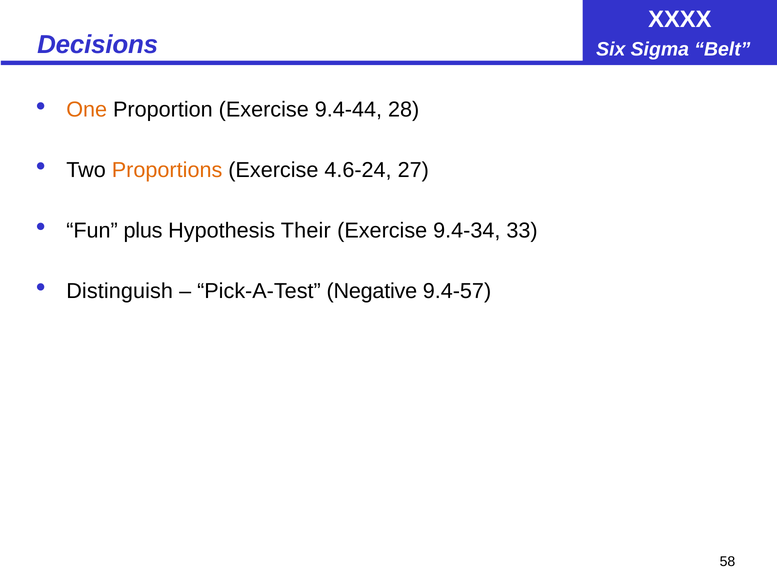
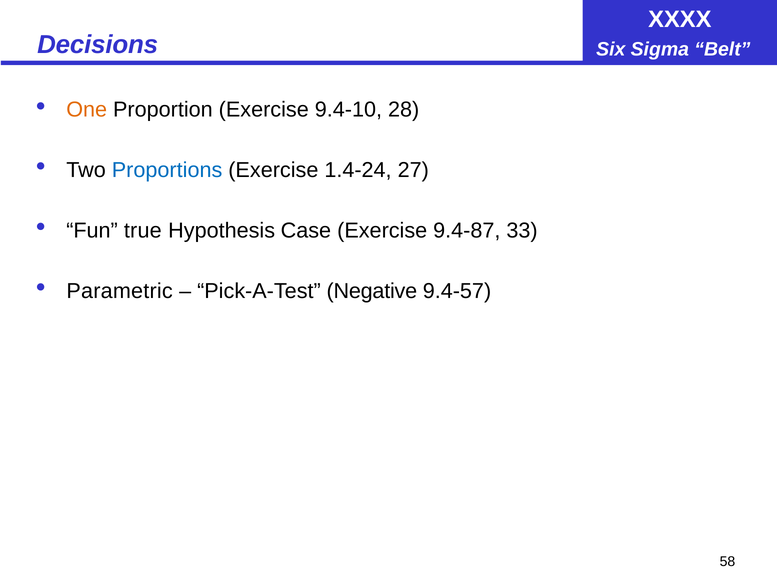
9.4-44: 9.4-44 -> 9.4-10
Proportions colour: orange -> blue
4.6-24: 4.6-24 -> 1.4-24
plus: plus -> true
Their: Their -> Case
9.4-34: 9.4-34 -> 9.4-87
Distinguish: Distinguish -> Parametric
